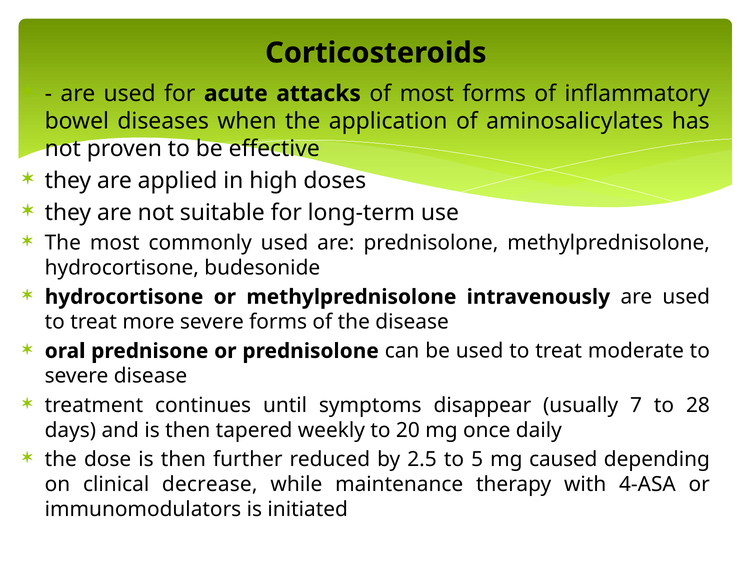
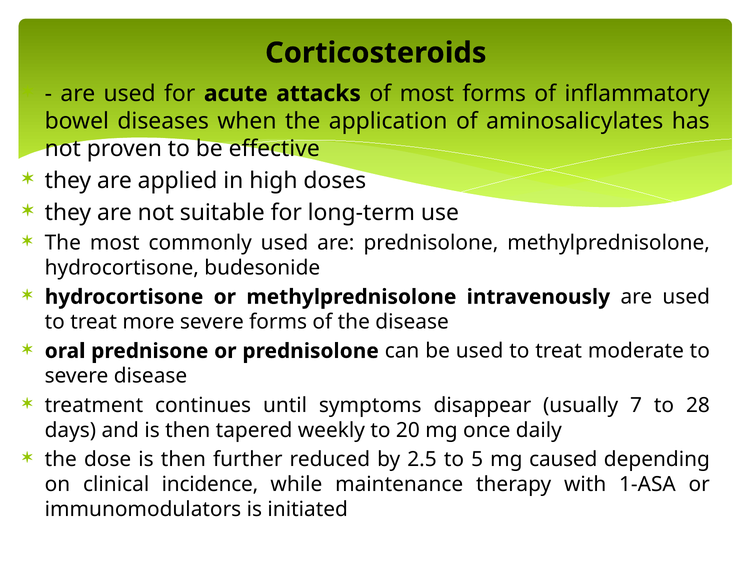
decrease: decrease -> incidence
4-ASA: 4-ASA -> 1-ASA
